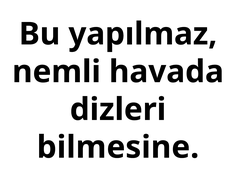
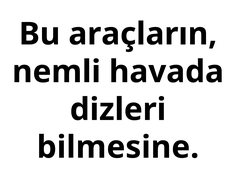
yapılmaz: yapılmaz -> araçların
